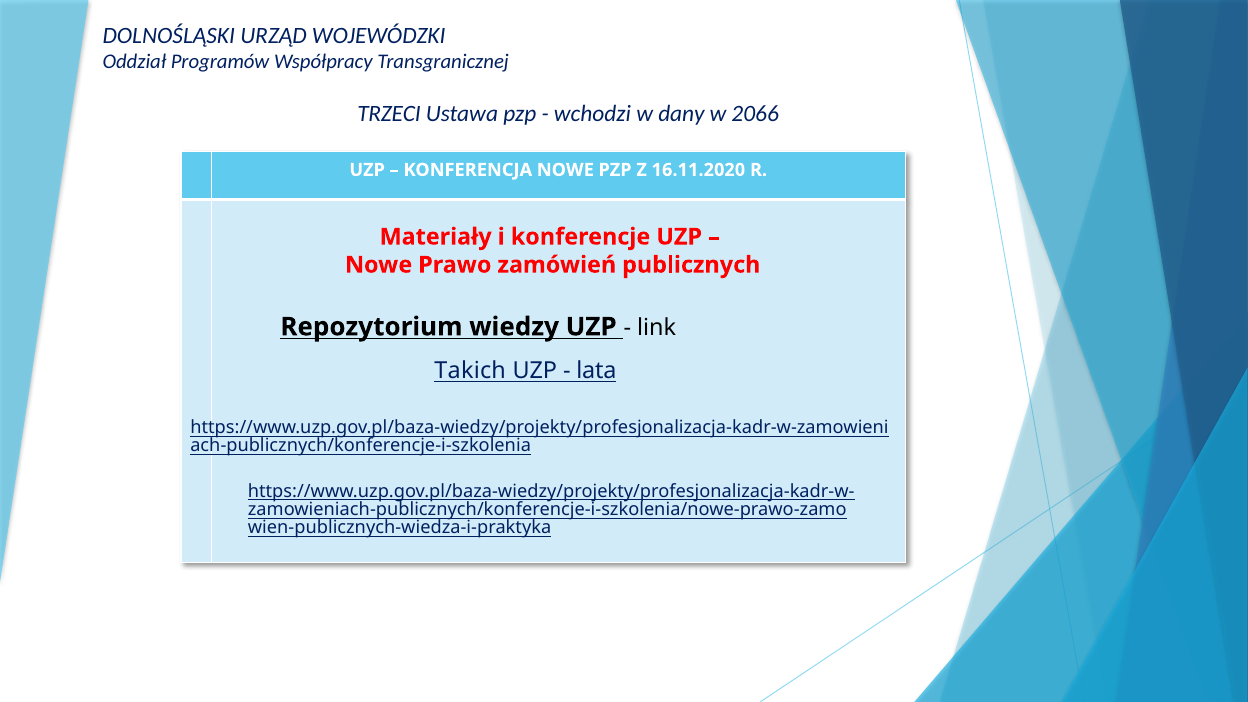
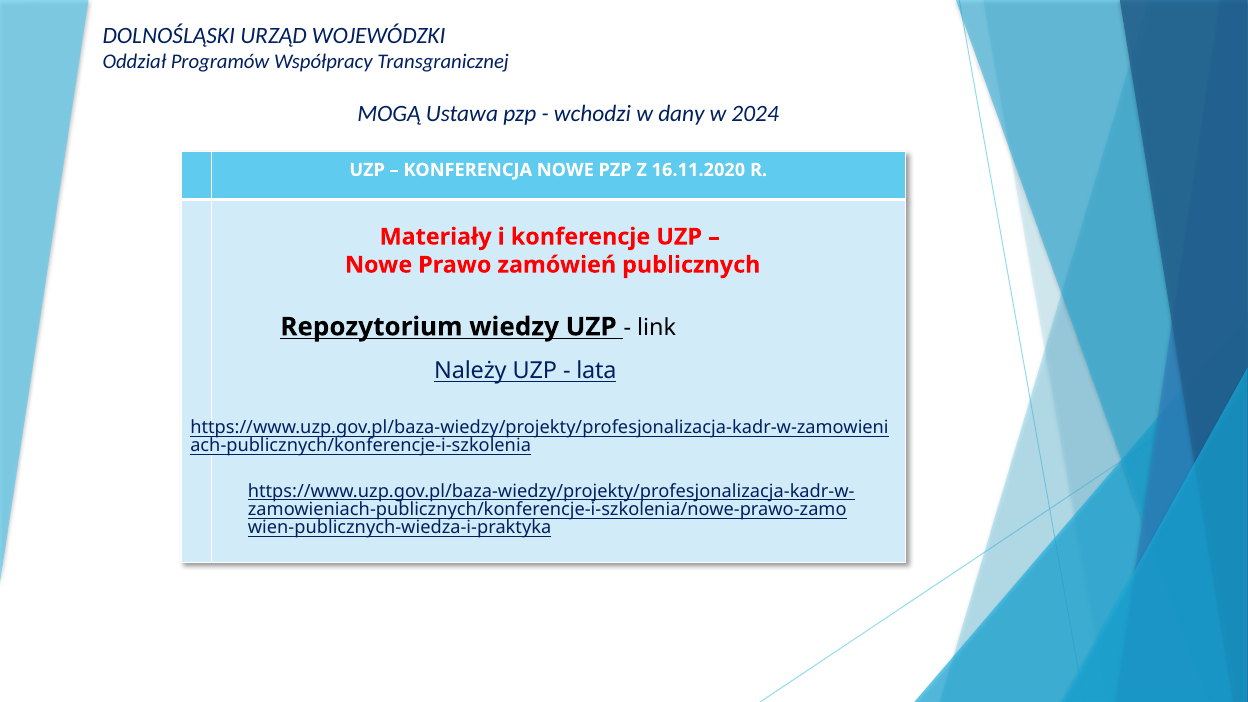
TRZECI: TRZECI -> MOGĄ
2066: 2066 -> 2024
Takich: Takich -> Należy
